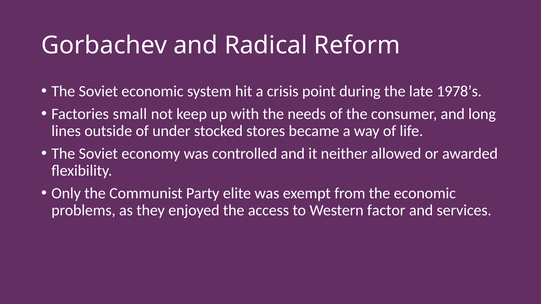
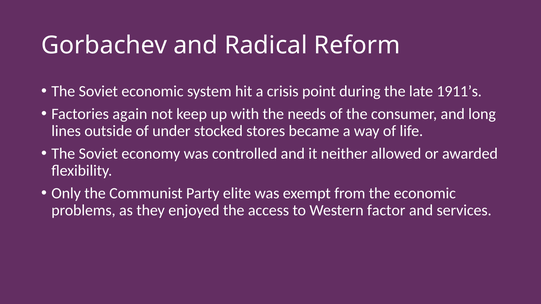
1978’s: 1978’s -> 1911’s
small: small -> again
